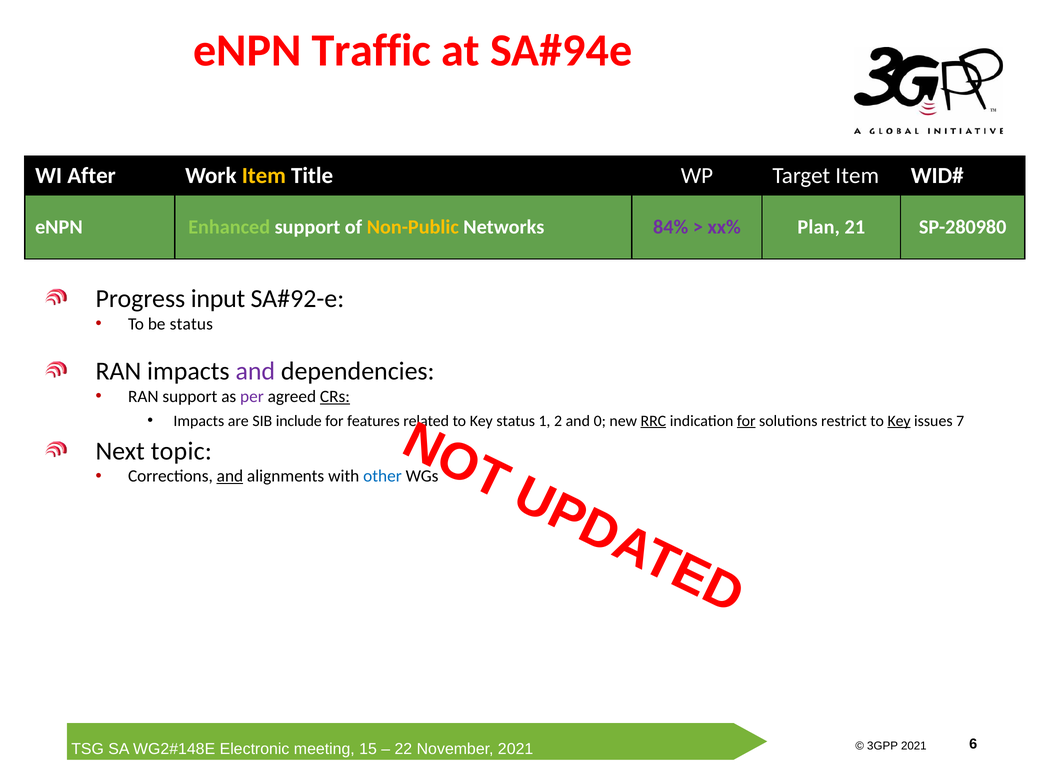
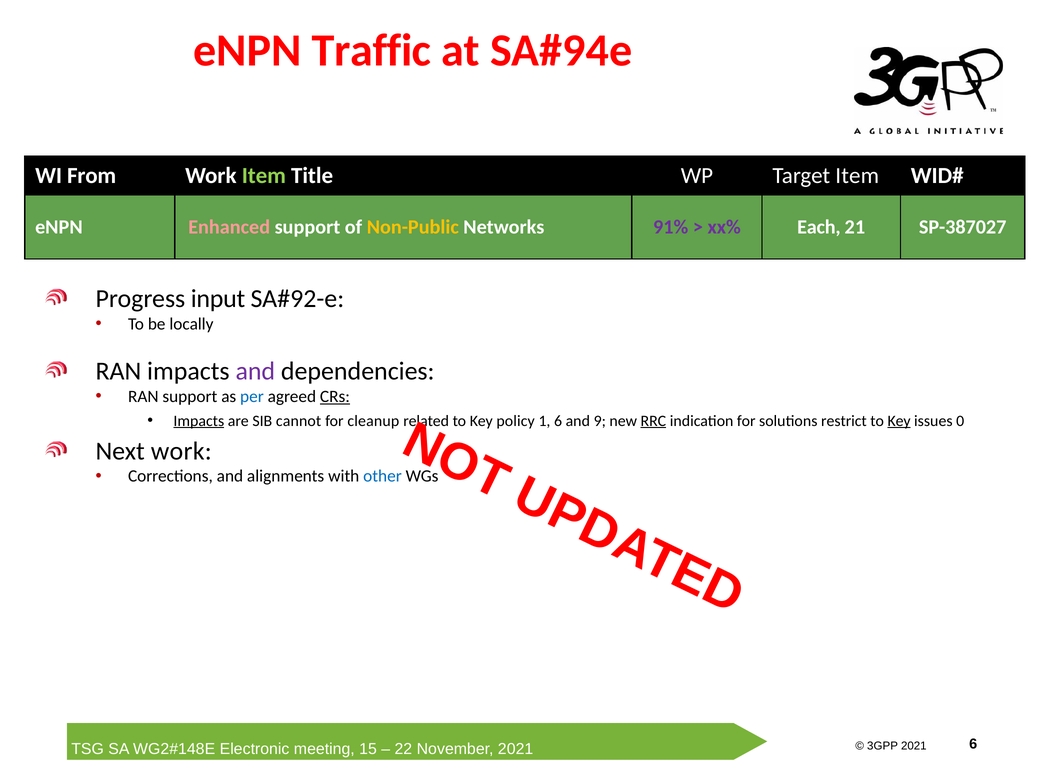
After: After -> From
Item at (264, 176) colour: yellow -> light green
Enhanced colour: light green -> pink
84%: 84% -> 91%
Plan: Plan -> Each
SP-280980: SP-280980 -> SP-387027
be status: status -> locally
per colour: purple -> blue
Impacts at (199, 421) underline: none -> present
include: include -> cannot
features: features -> cleanup
Key status: status -> policy
1 2: 2 -> 6
0: 0 -> 9
for at (746, 421) underline: present -> none
7: 7 -> 0
Next topic: topic -> work
and at (230, 477) underline: present -> none
